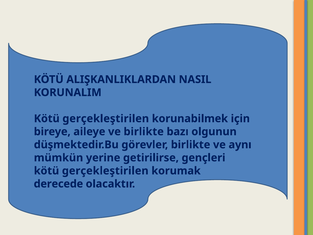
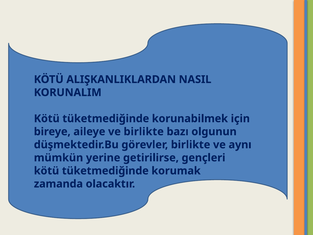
gerçekleştirilen at (106, 118): gerçekleştirilen -> tüketmediğinde
gerçekleştirilen at (105, 171): gerçekleştirilen -> tüketmediğinde
derecede: derecede -> zamanda
